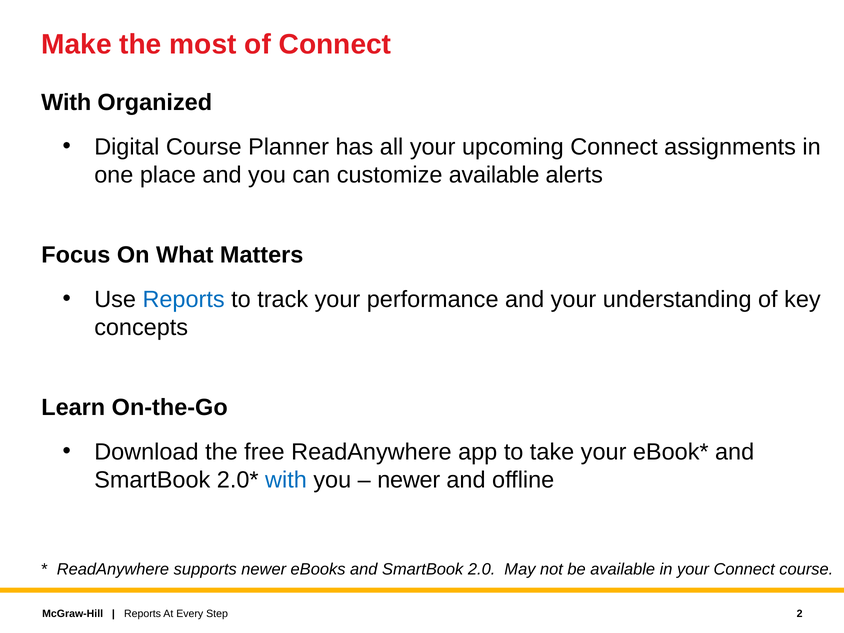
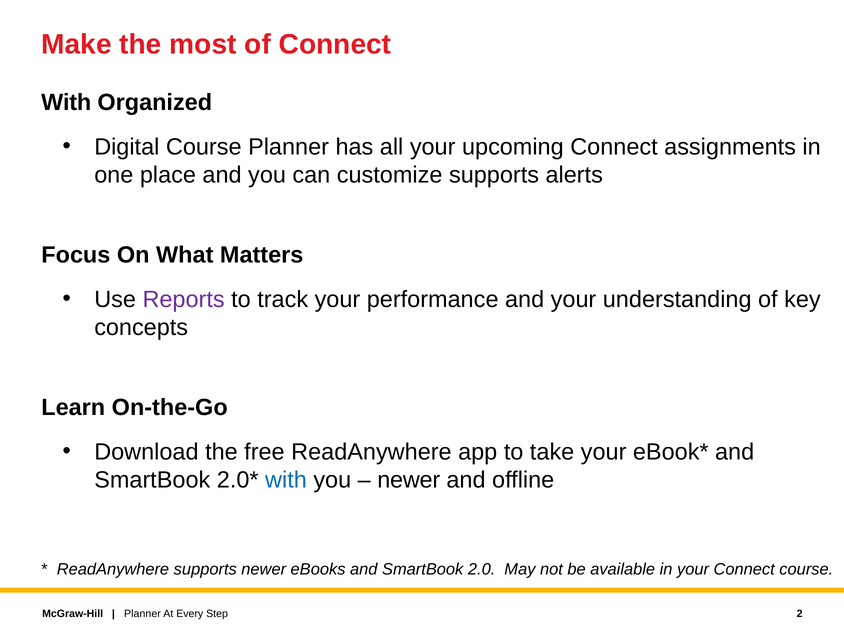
customize available: available -> supports
Reports at (184, 299) colour: blue -> purple
Reports at (143, 614): Reports -> Planner
